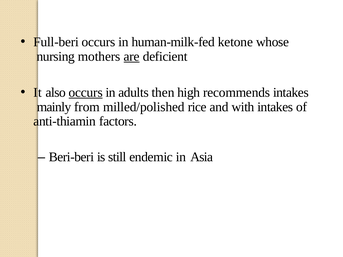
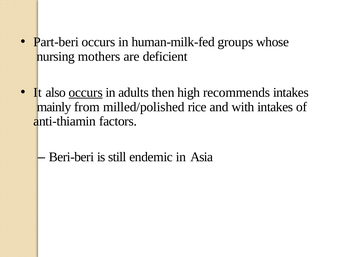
Full-beri: Full-beri -> Part-beri
ketone: ketone -> groups
are underline: present -> none
